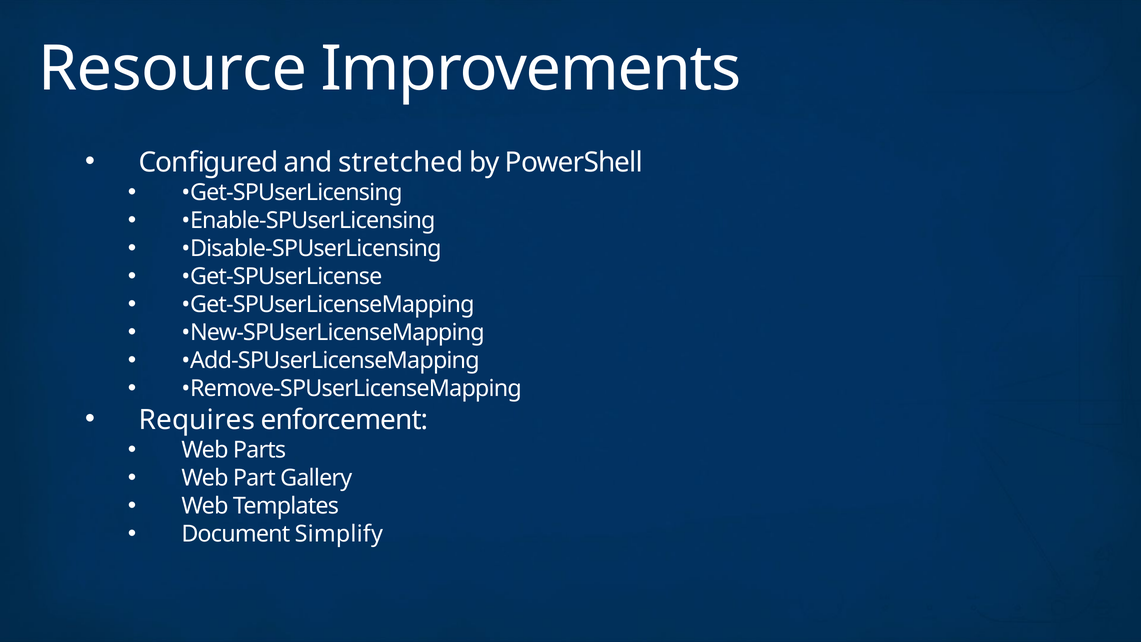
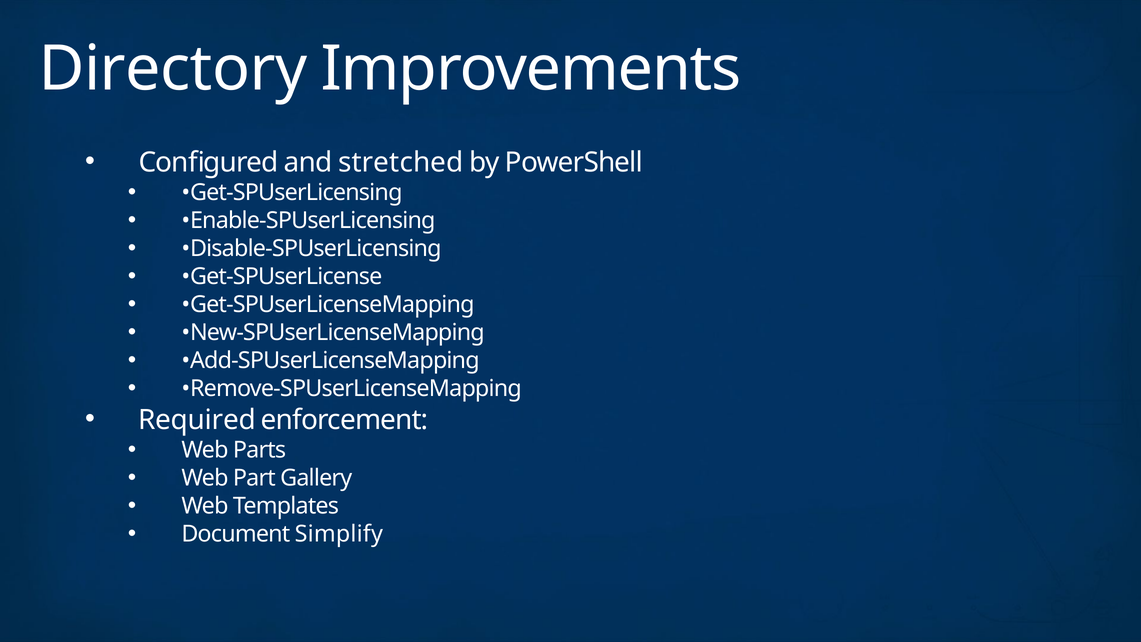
Resource: Resource -> Directory
Requires: Requires -> Required
